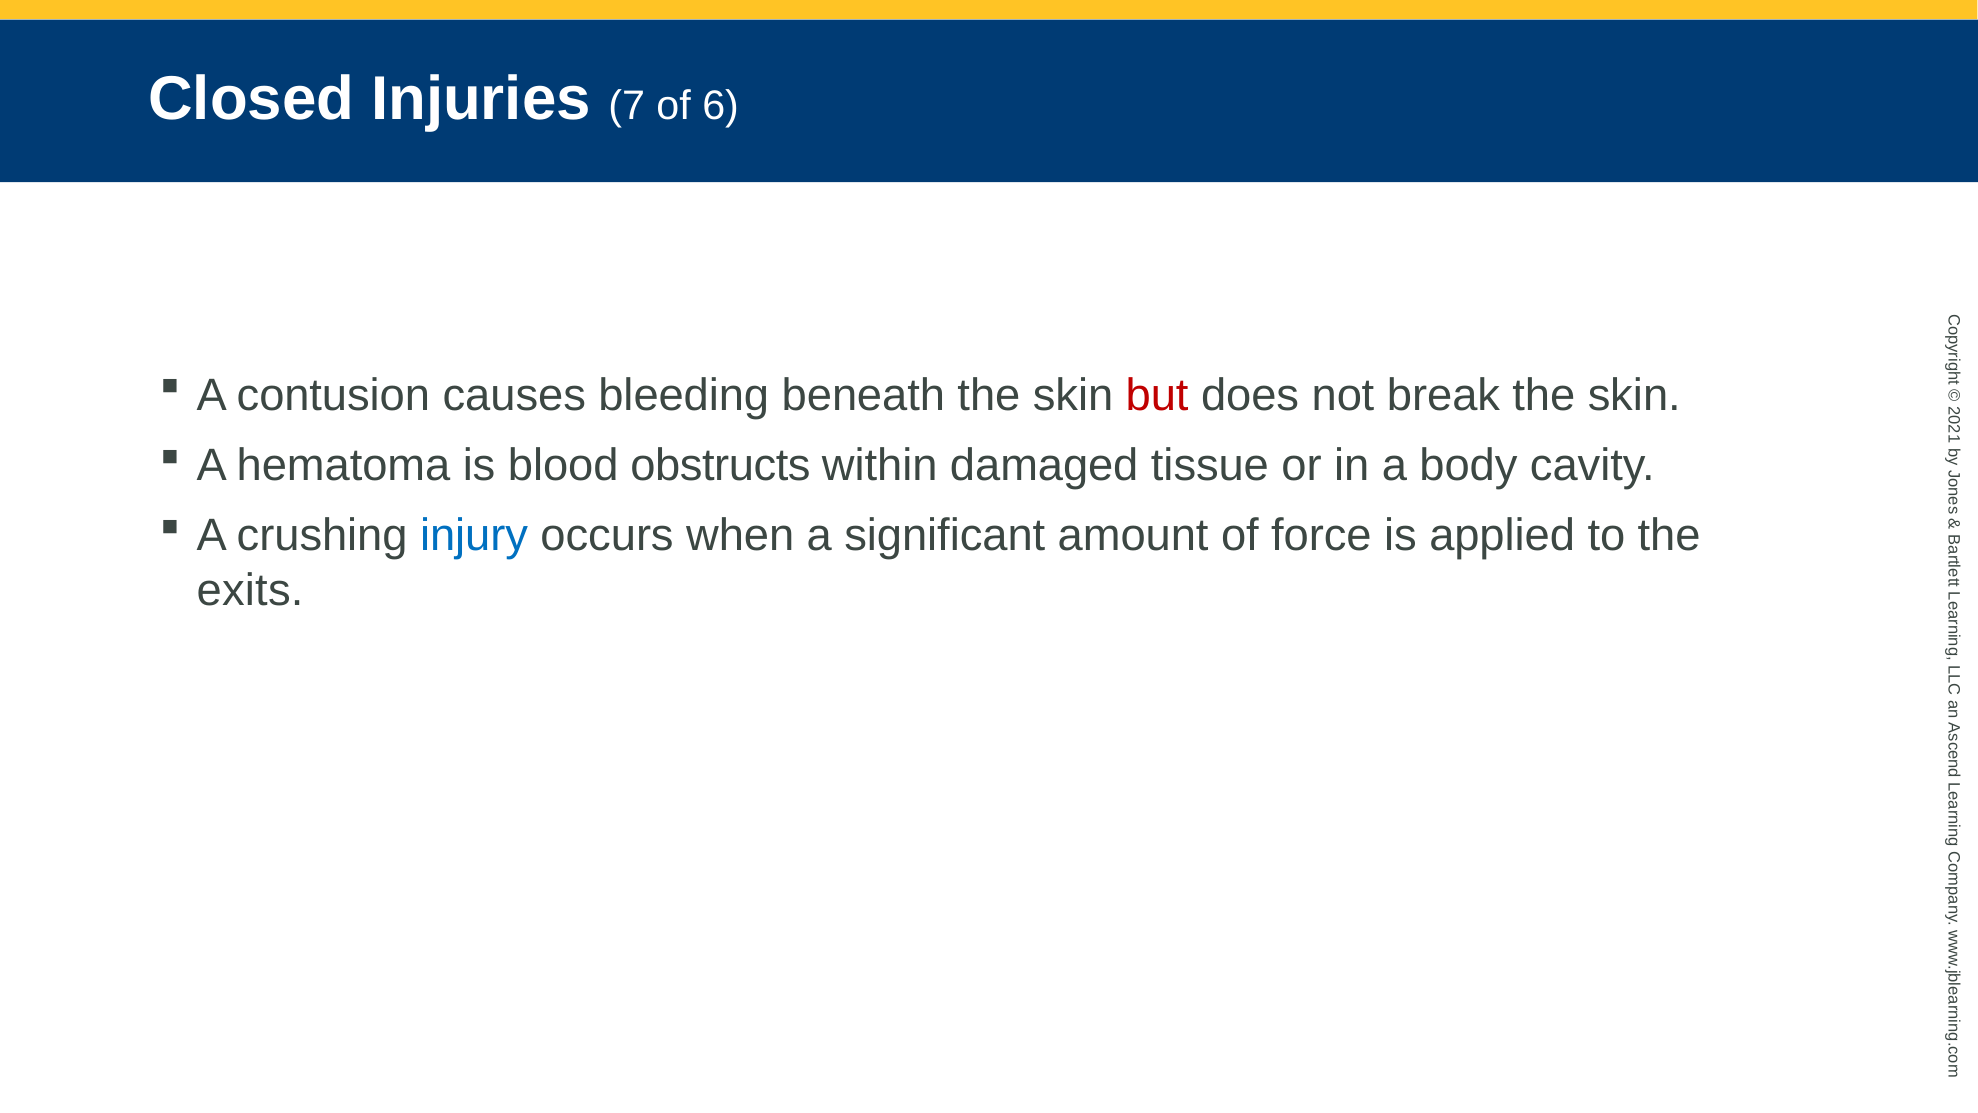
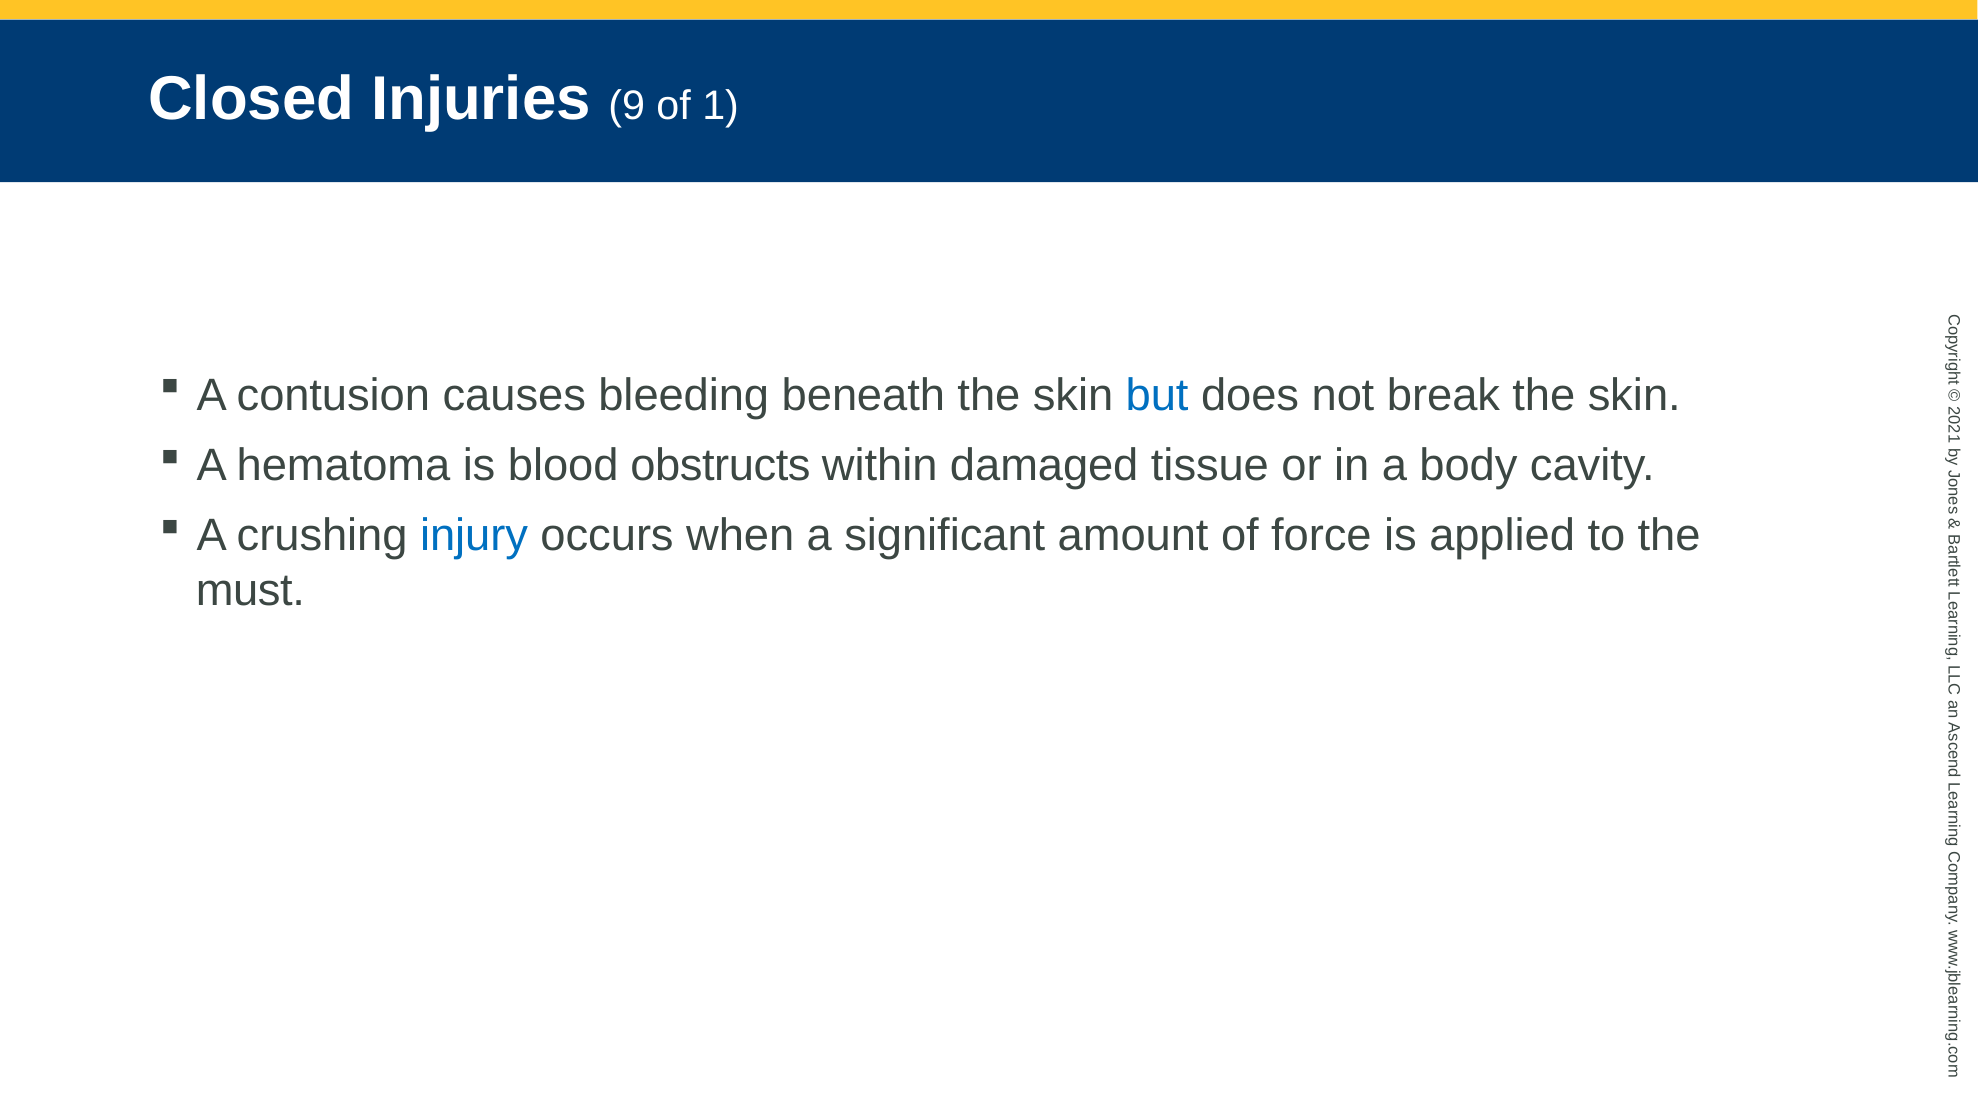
7: 7 -> 9
of 6: 6 -> 1
but colour: red -> blue
exits: exits -> must
